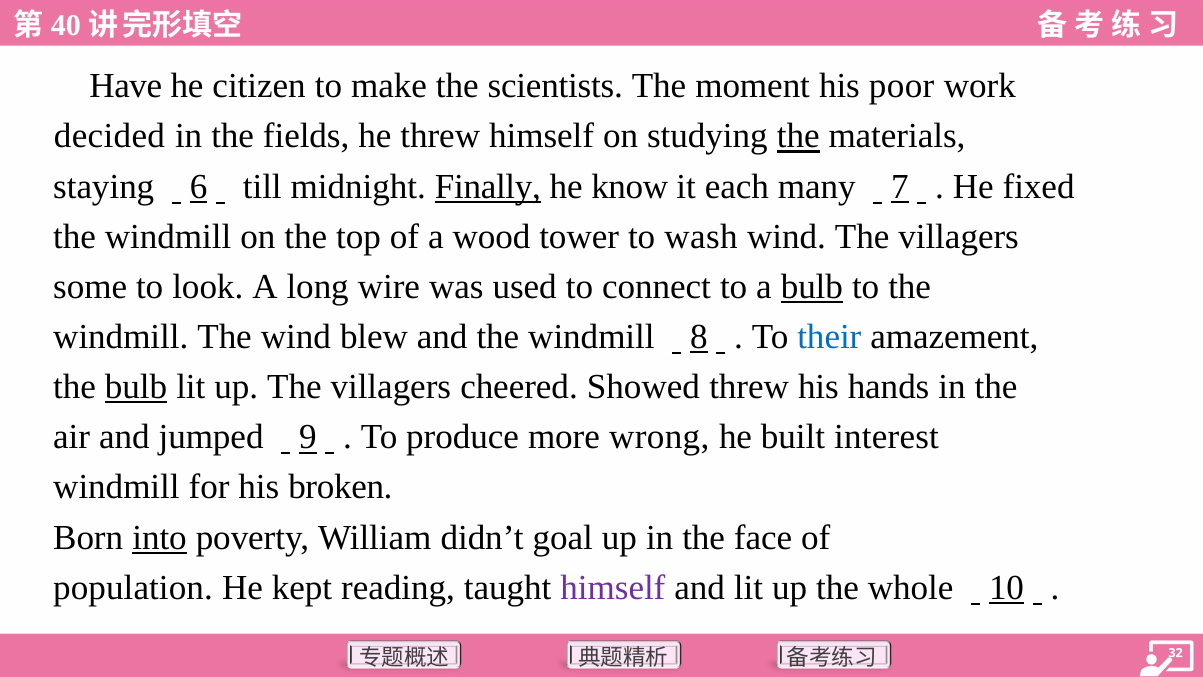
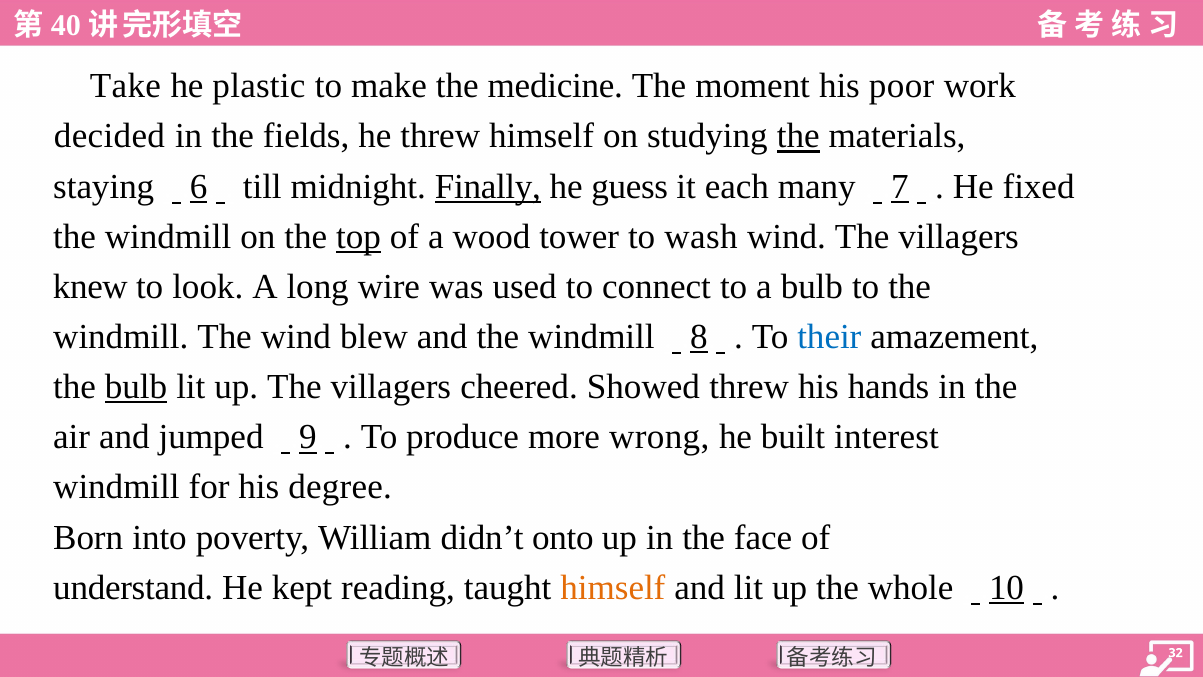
Have: Have -> Take
citizen: citizen -> plastic
scientists: scientists -> medicine
know: know -> guess
top underline: none -> present
some: some -> knew
bulb at (812, 287) underline: present -> none
broken: broken -> degree
into underline: present -> none
goal: goal -> onto
population: population -> understand
himself at (613, 587) colour: purple -> orange
